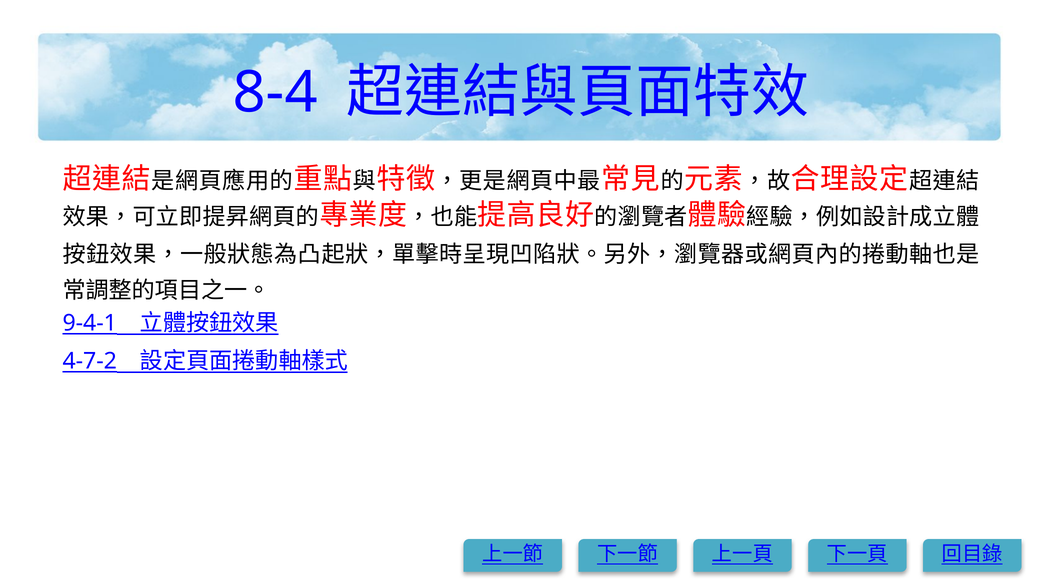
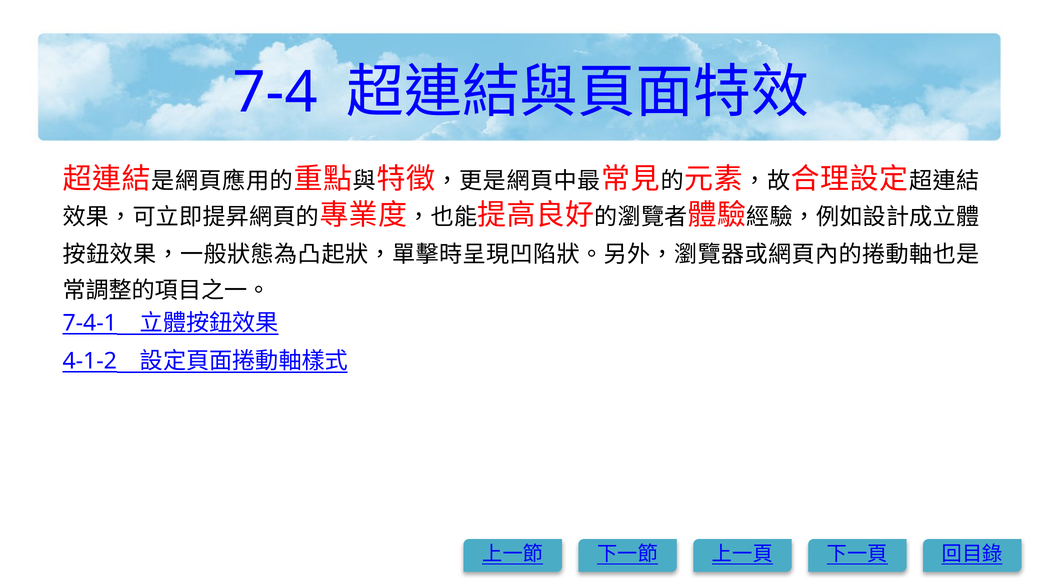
8-4: 8-4 -> 7-4
9-4-1: 9-4-1 -> 7-4-1
4-7-2: 4-7-2 -> 4-1-2
